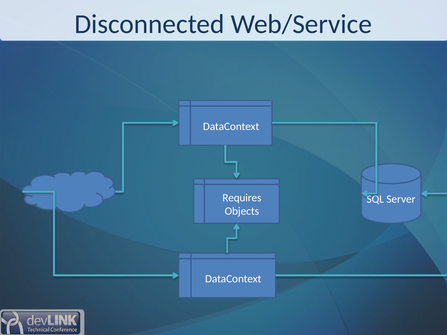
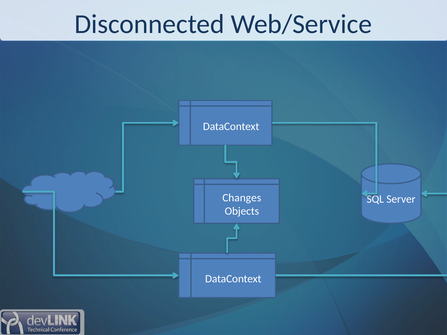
Requires: Requires -> Changes
